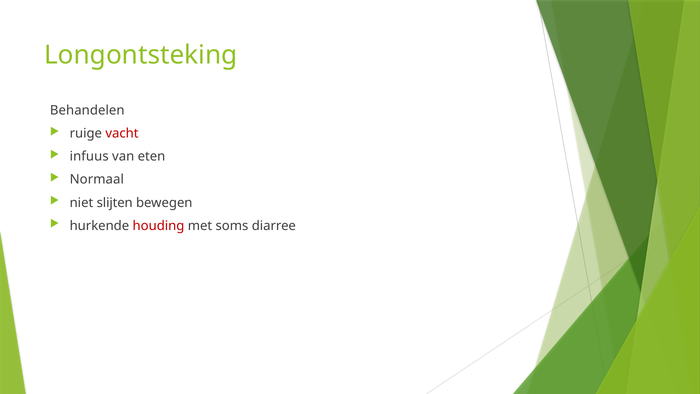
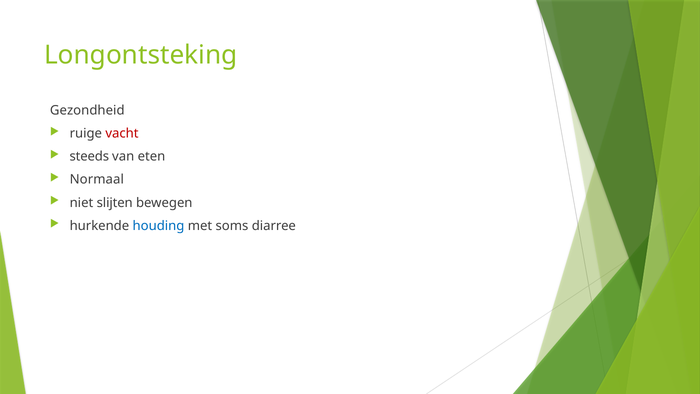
Behandelen: Behandelen -> Gezondheid
infuus: infuus -> steeds
houding colour: red -> blue
